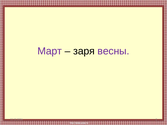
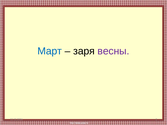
Март colour: purple -> blue
